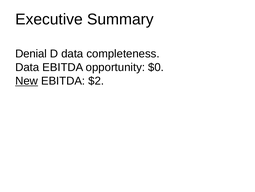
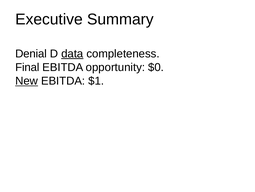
data at (72, 53) underline: none -> present
Data at (27, 67): Data -> Final
$2: $2 -> $1
